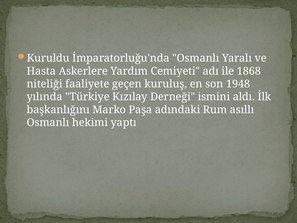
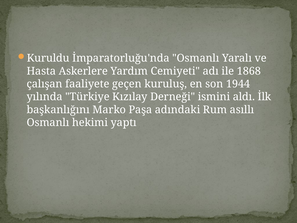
niteliği: niteliği -> çalışan
1948: 1948 -> 1944
